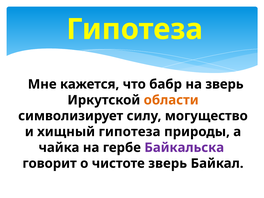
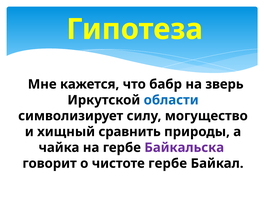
области colour: orange -> blue
хищный гипотеза: гипотеза -> сравнить
чистоте зверь: зверь -> гербе
